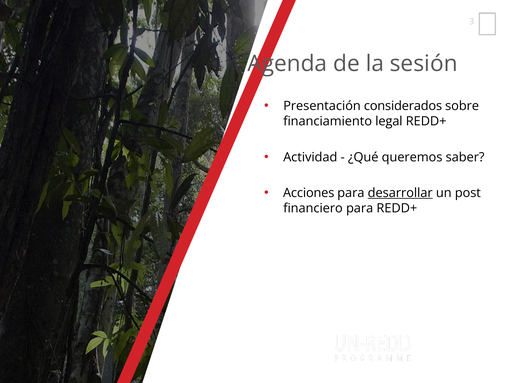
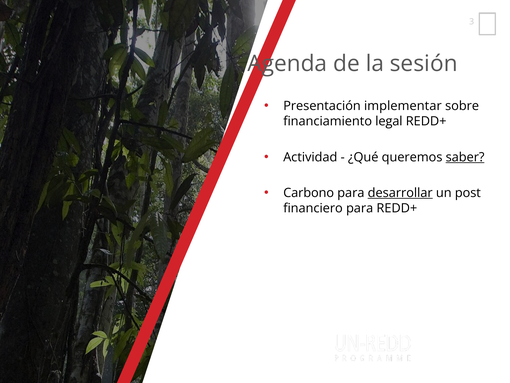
considerados: considerados -> implementar
saber underline: none -> present
Acciones: Acciones -> Carbono
